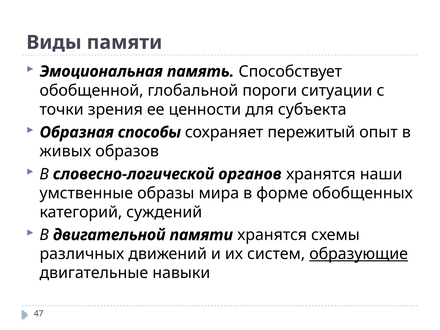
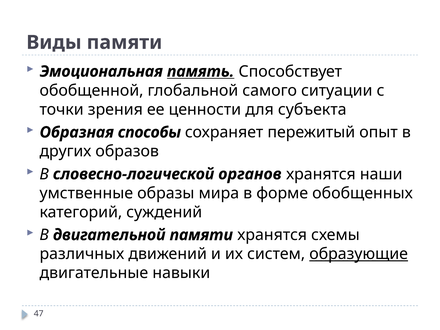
память underline: none -> present
пороги: пороги -> самого
живых: живых -> других
